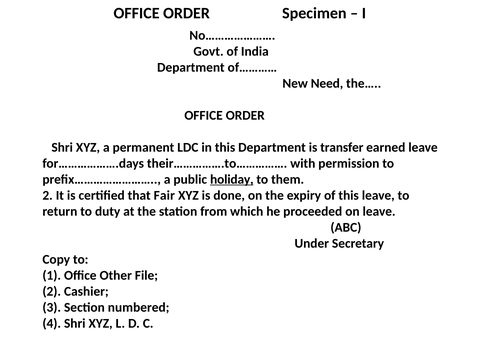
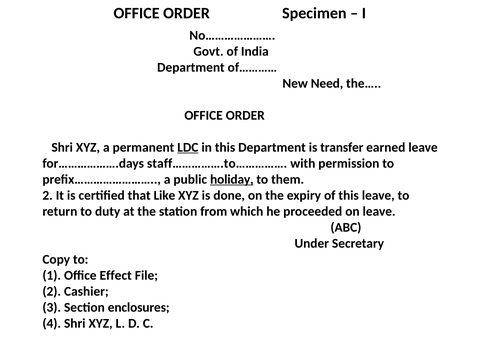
LDC underline: none -> present
their…………….to……………: their…………….to…………… -> staff…………….to……………
Fair: Fair -> Like
Other: Other -> Effect
numbered: numbered -> enclosures
